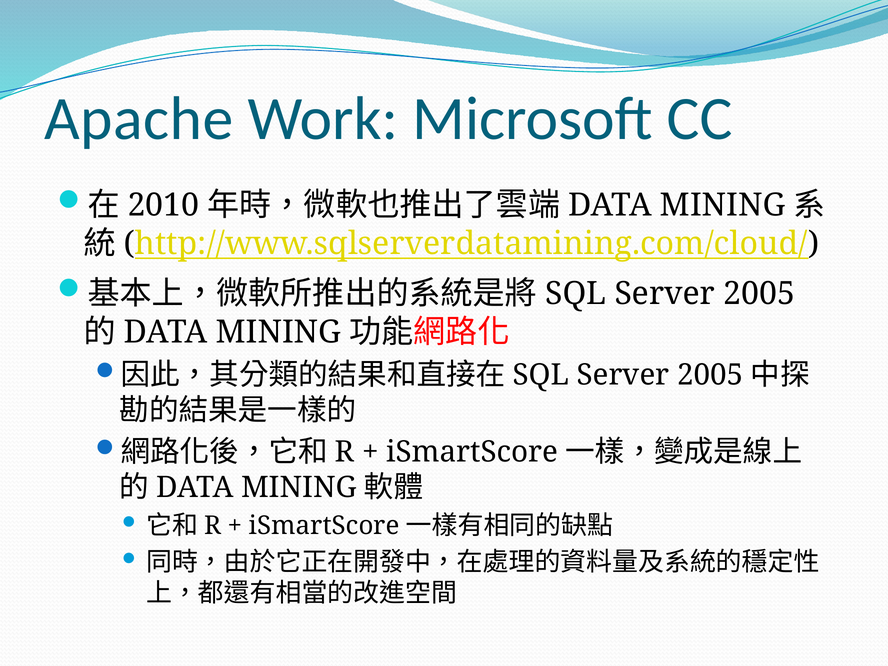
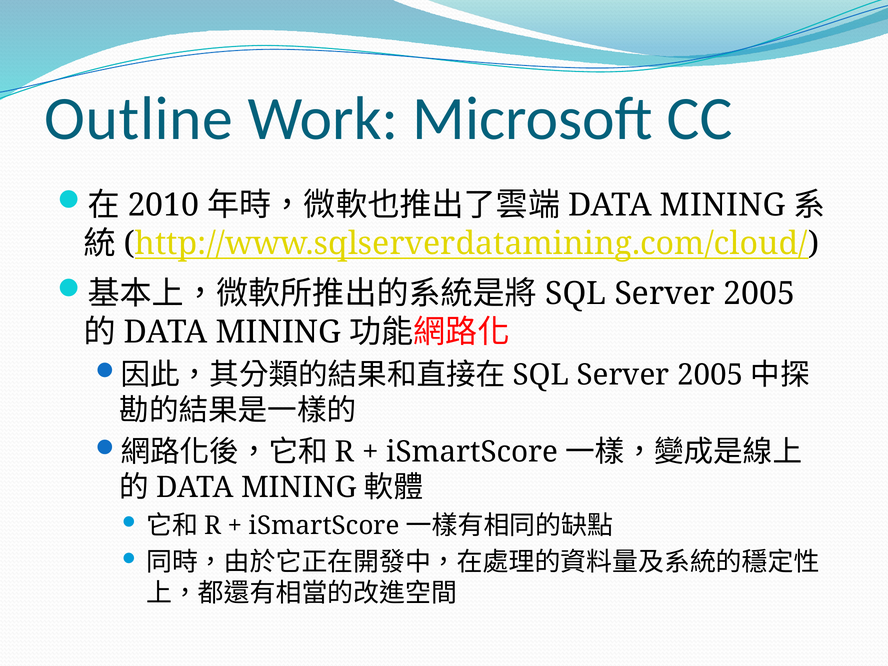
Apache: Apache -> Outline
